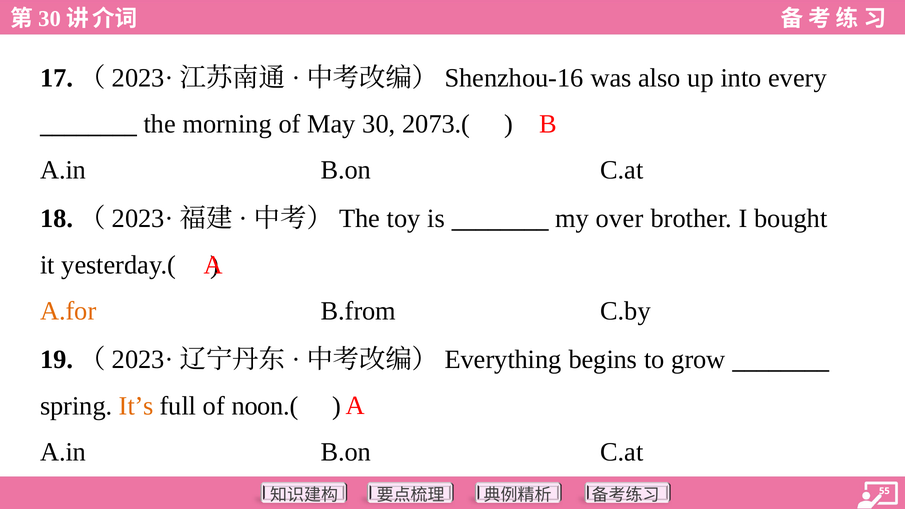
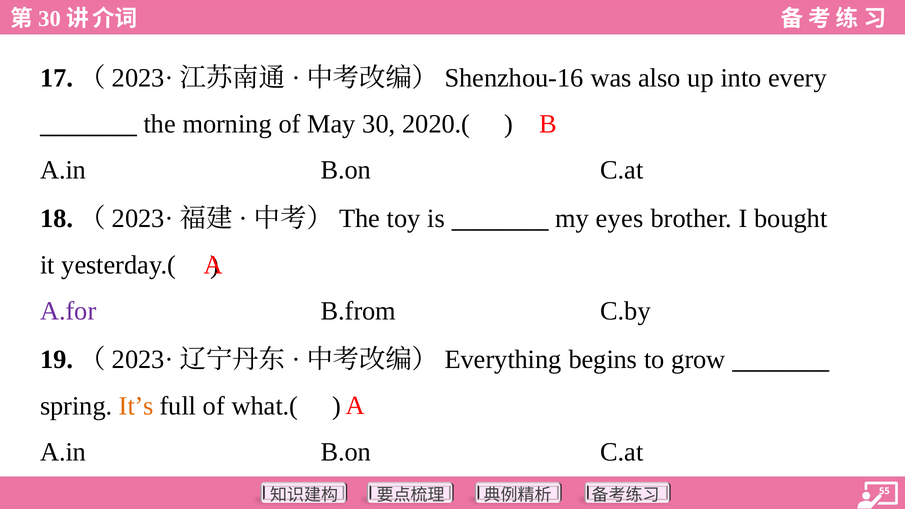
2073.(: 2073.( -> 2020.(
over: over -> eyes
A.for colour: orange -> purple
noon.(: noon.( -> what.(
